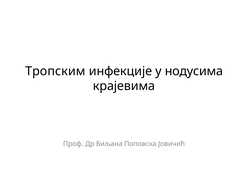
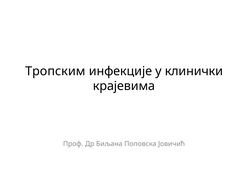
нодусима: нодусима -> клинички
